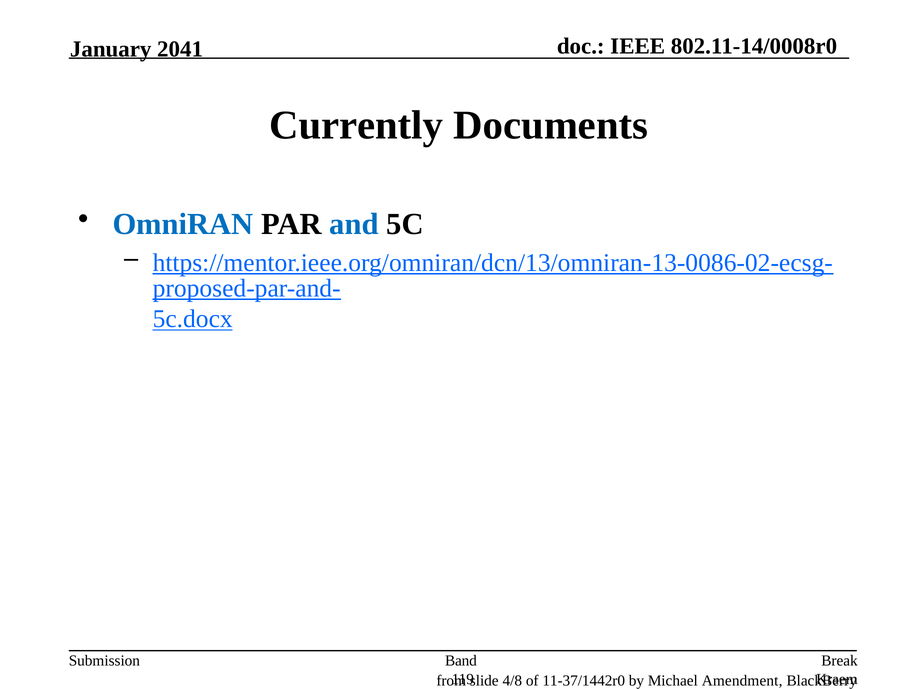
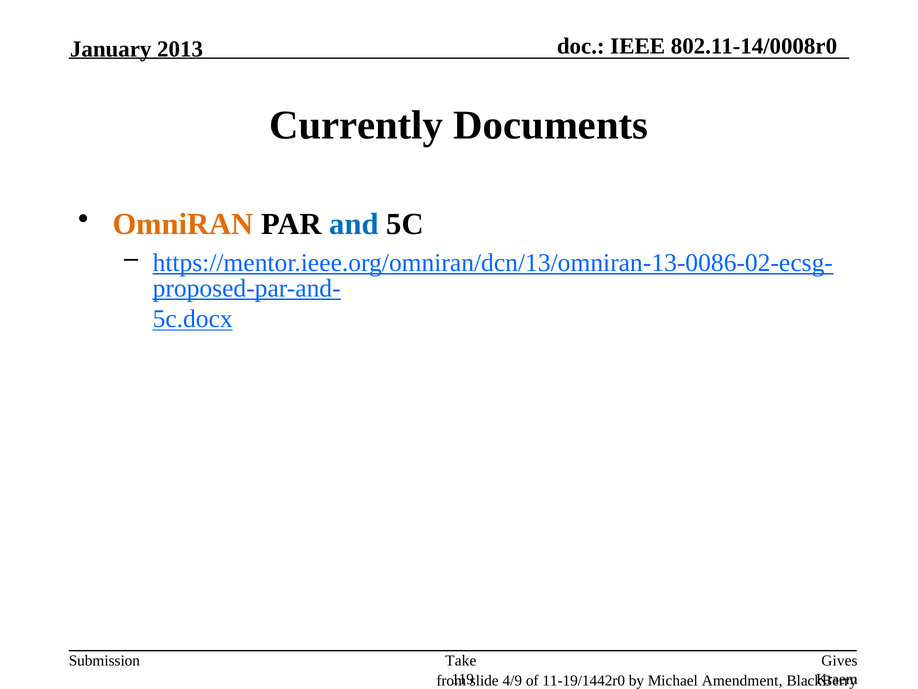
2041: 2041 -> 2013
OmniRAN colour: blue -> orange
Band: Band -> Take
Break: Break -> Gives
4/8: 4/8 -> 4/9
11-37/1442r0: 11-37/1442r0 -> 11-19/1442r0
